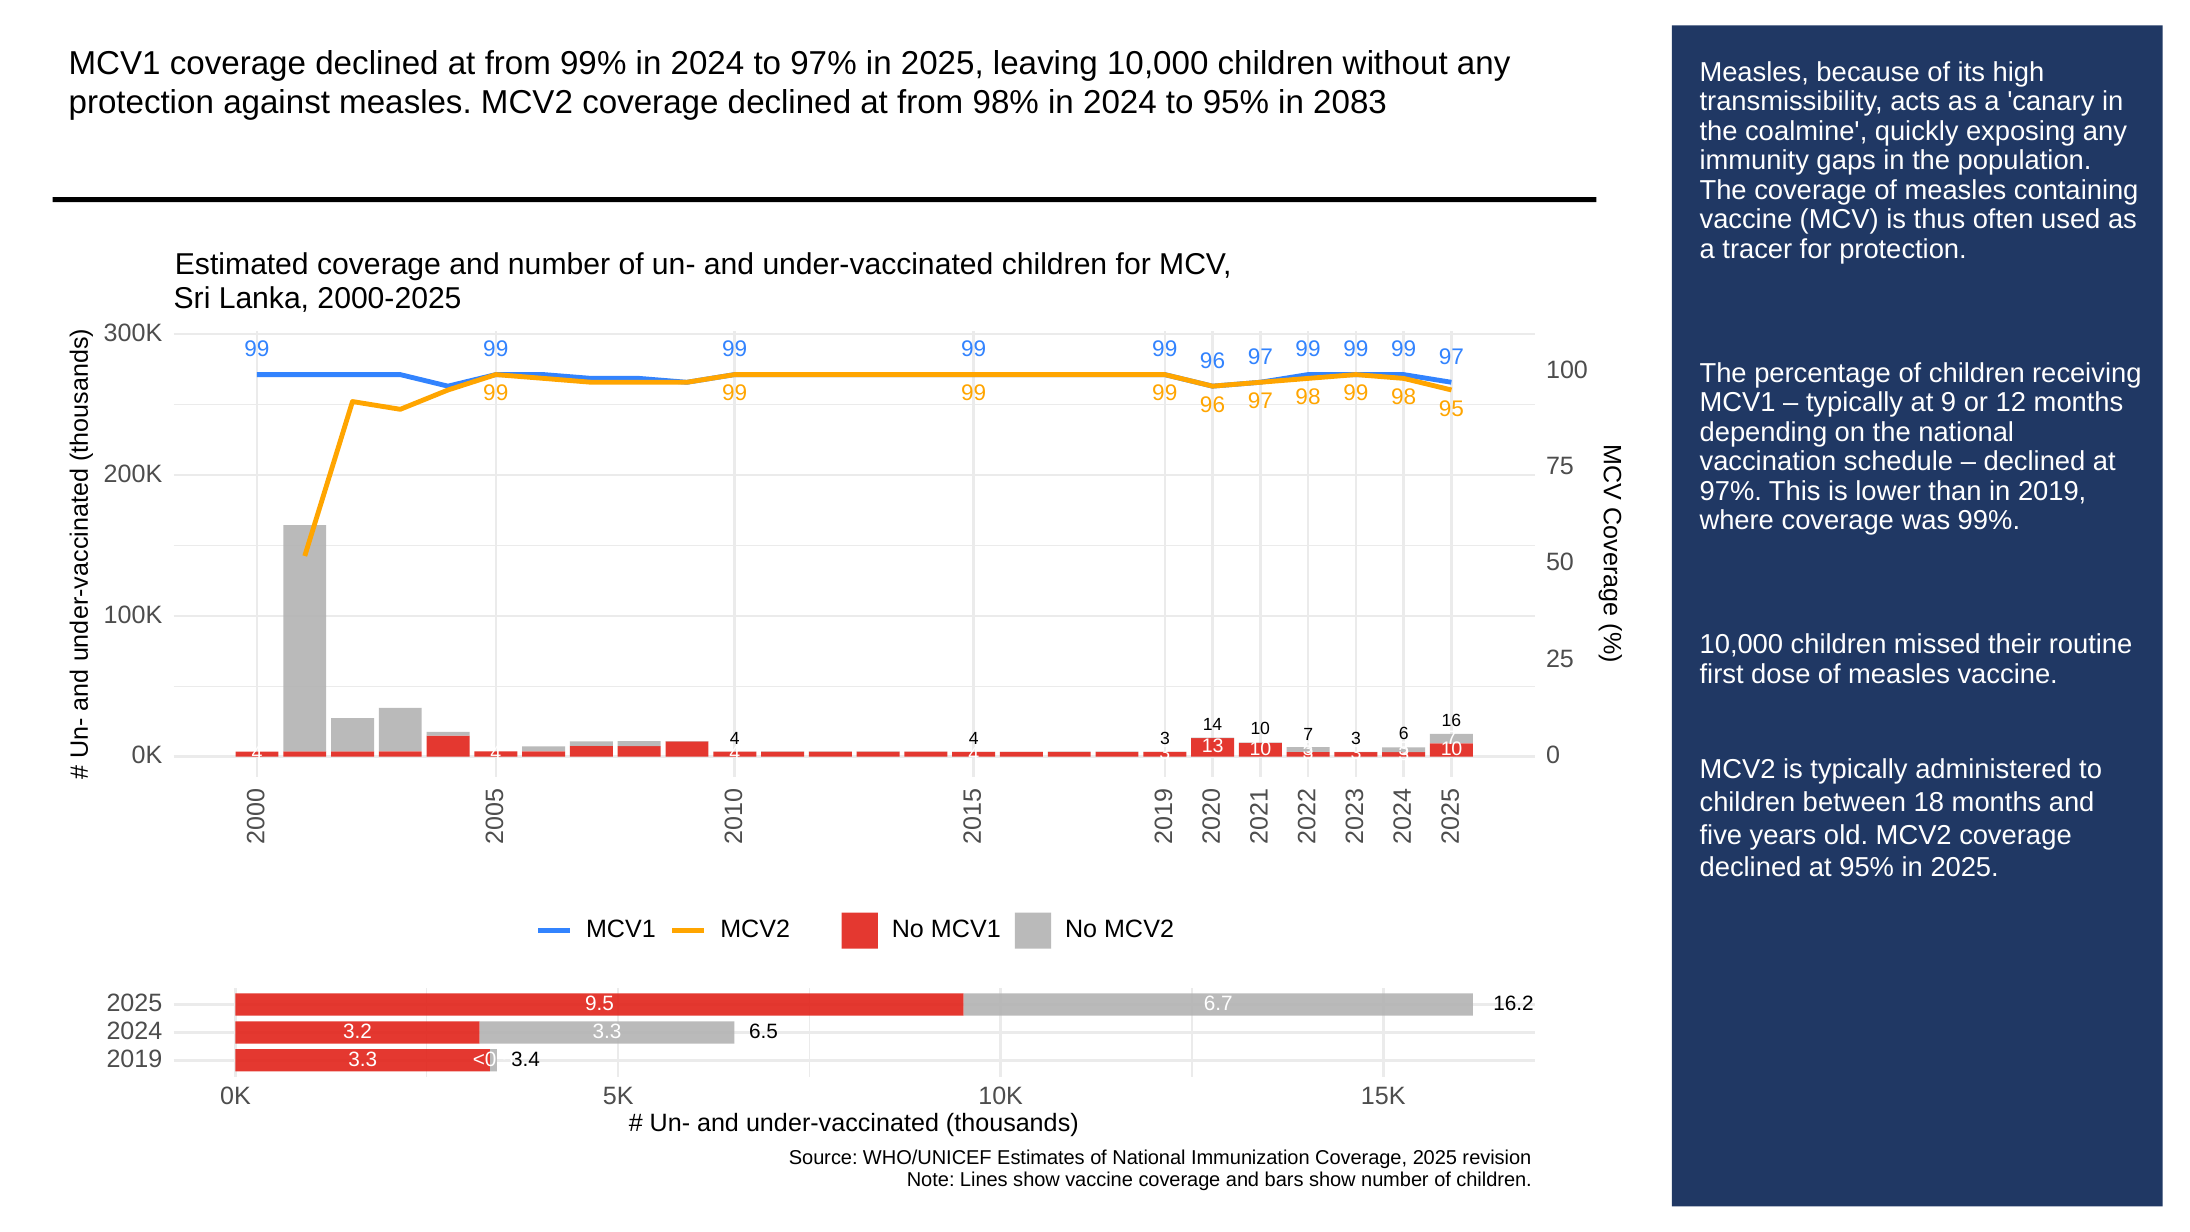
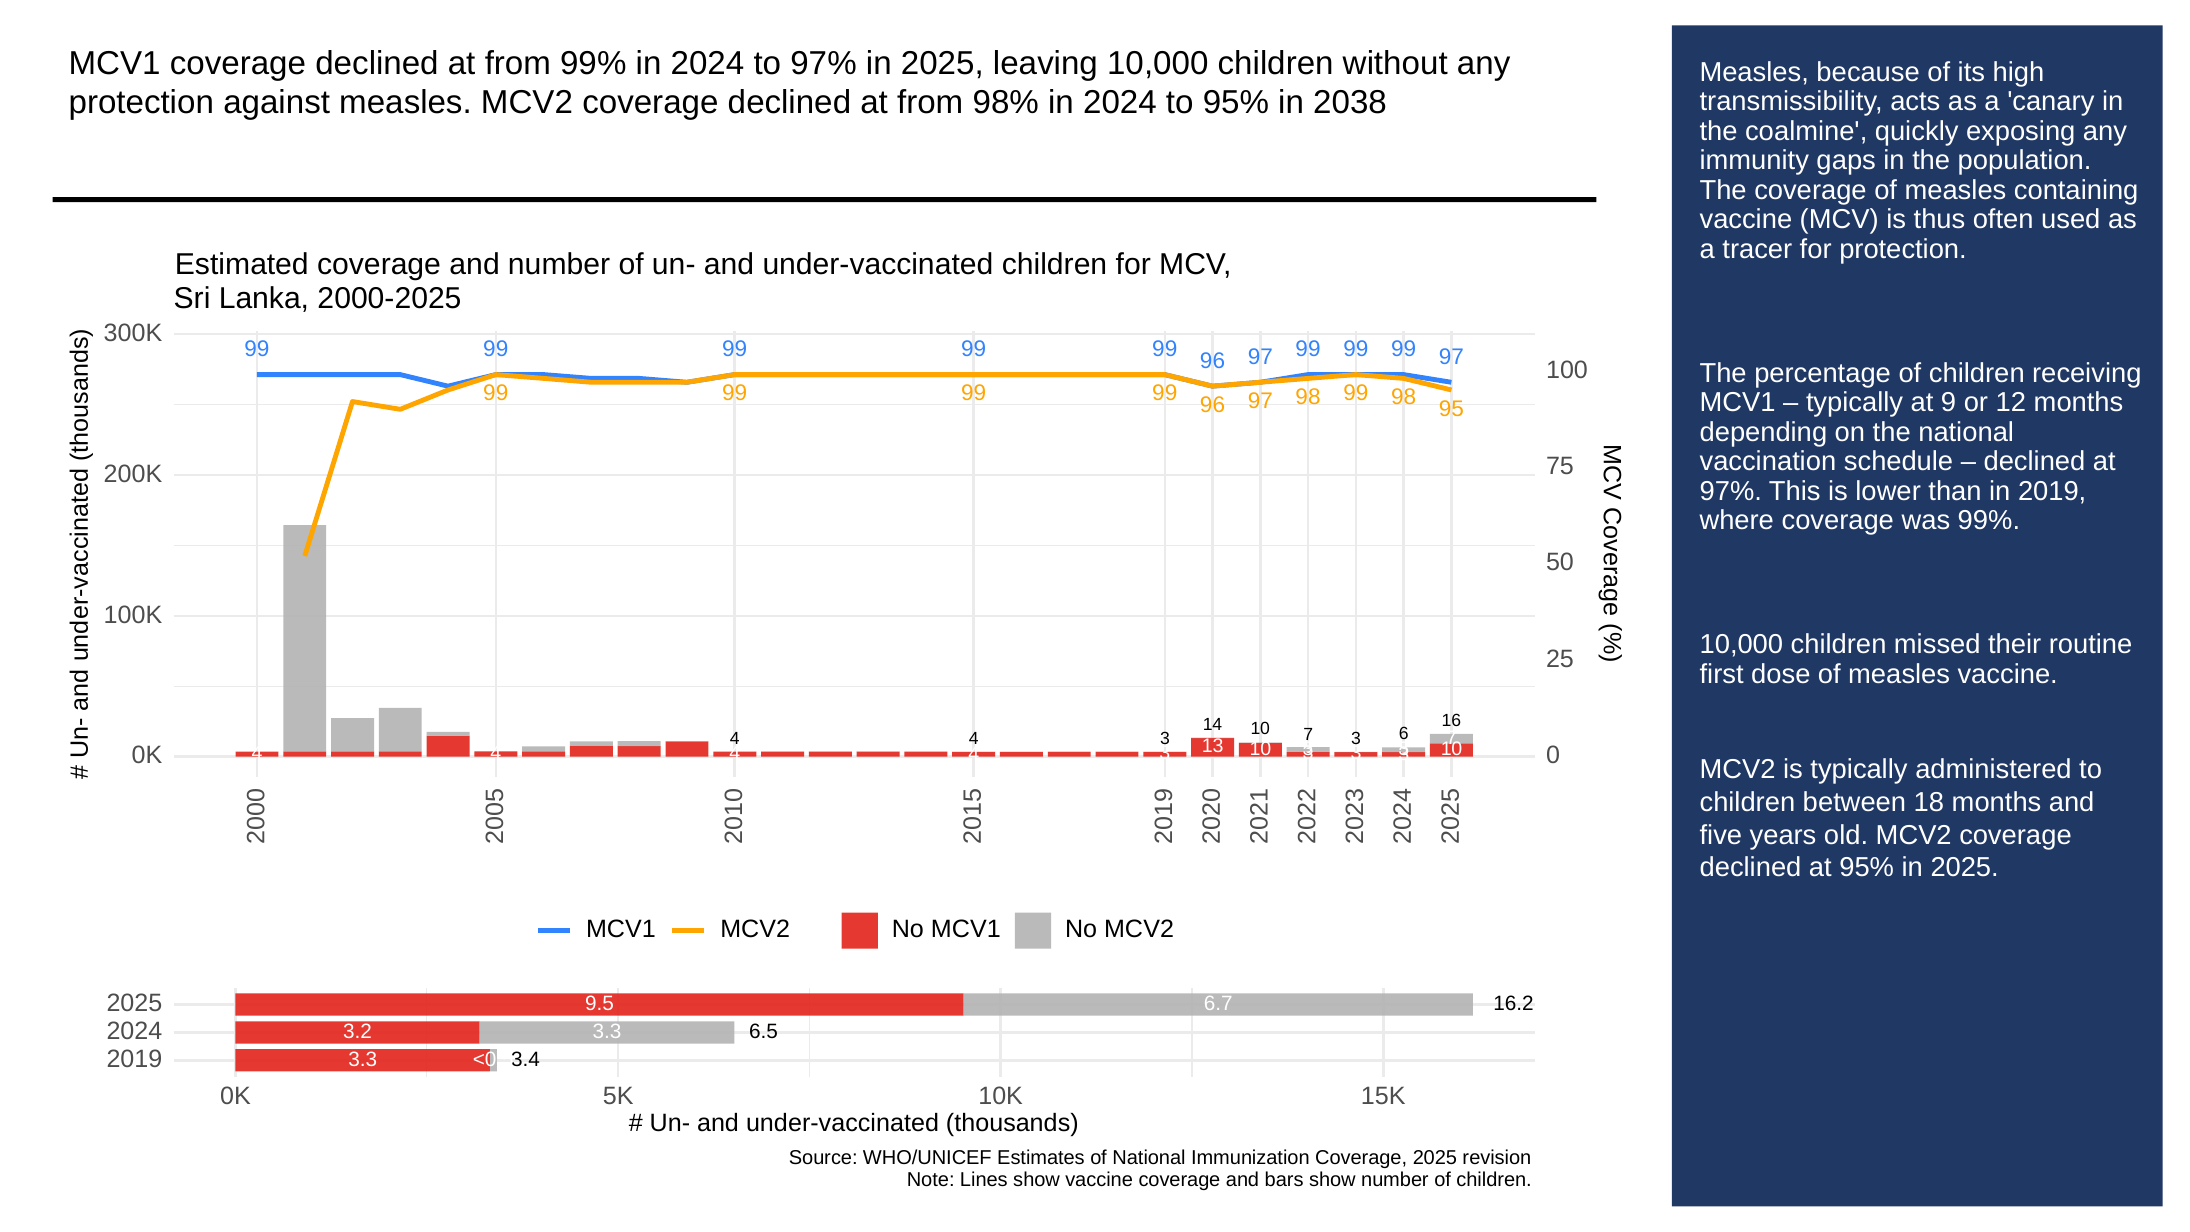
2083: 2083 -> 2038
